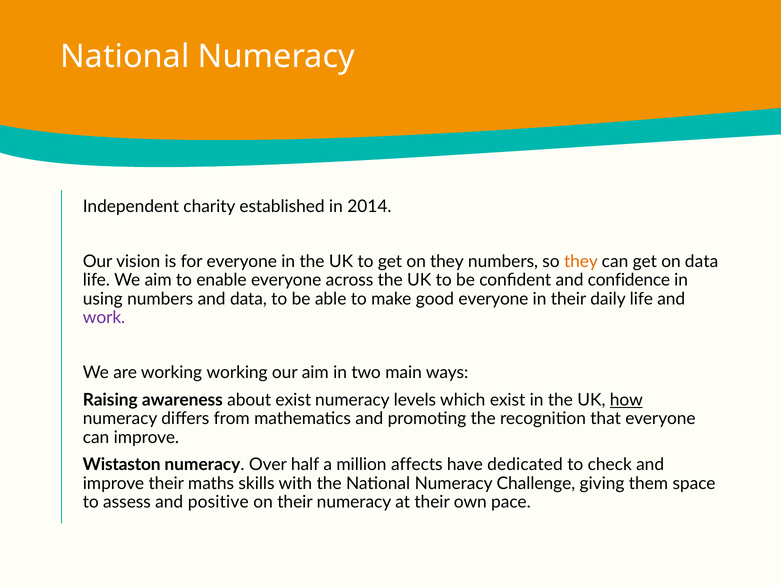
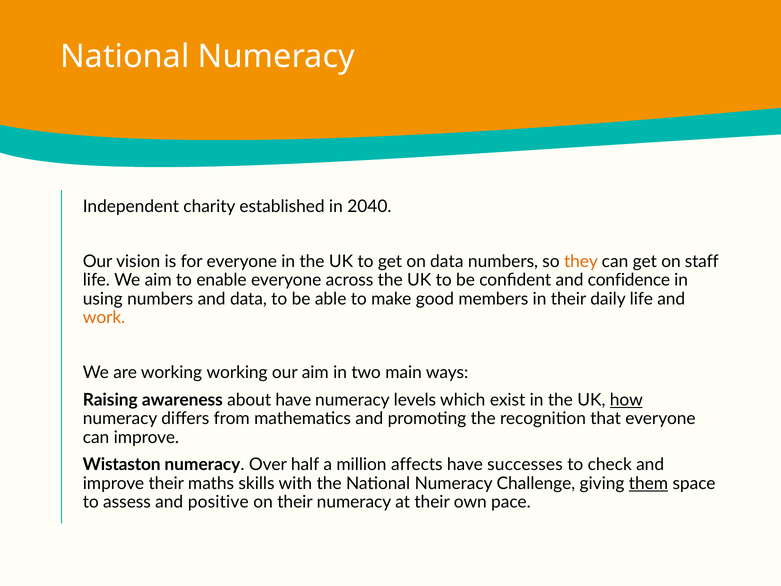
2014: 2014 -> 2040
on they: they -> data
on data: data -> staff
good everyone: everyone -> members
work colour: purple -> orange
about exist: exist -> have
dedicated: dedicated -> successes
them underline: none -> present
